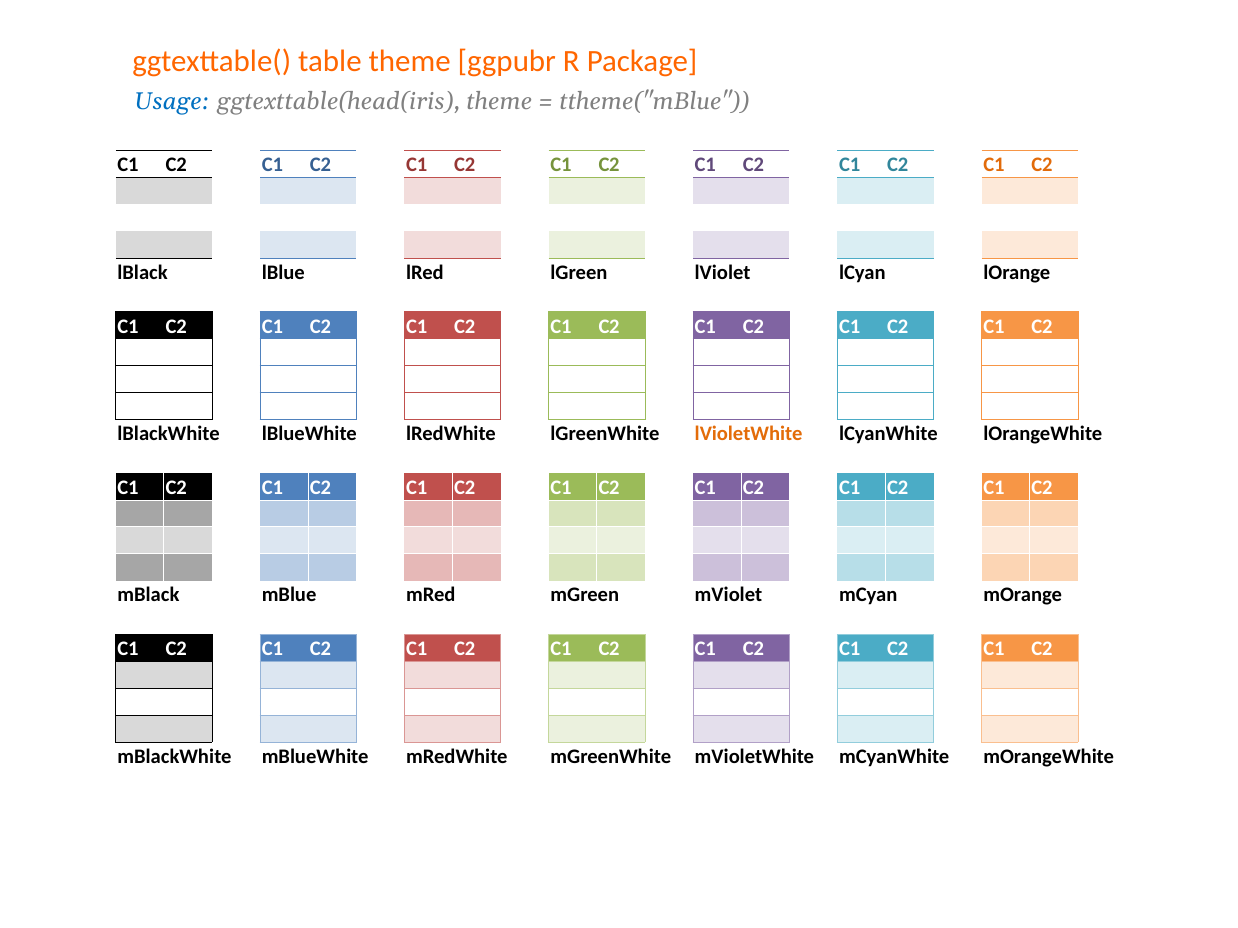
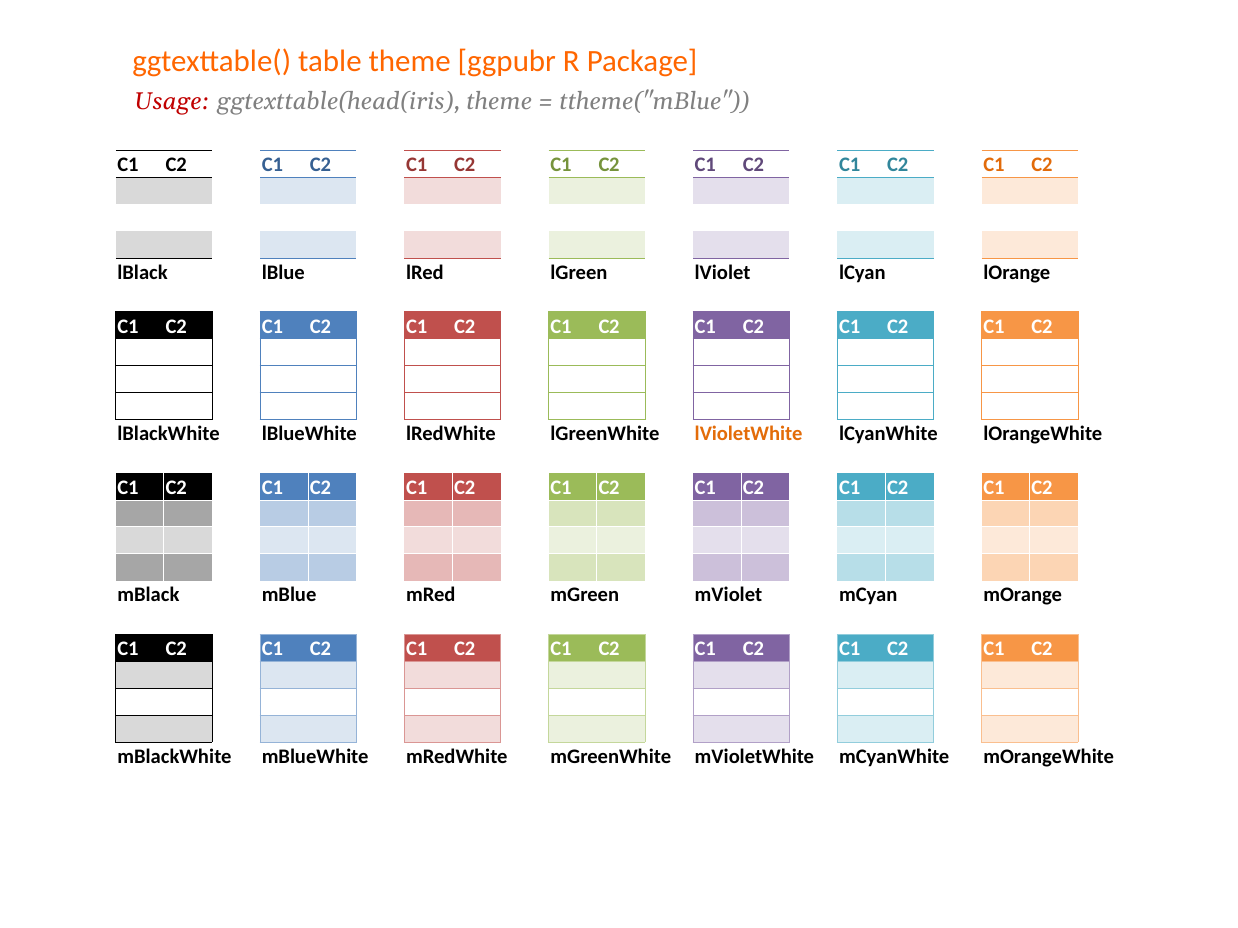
Usage colour: blue -> red
